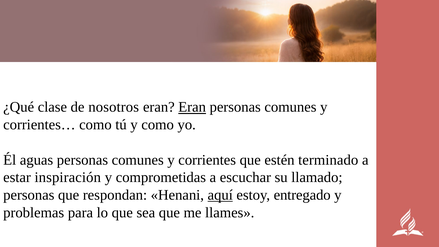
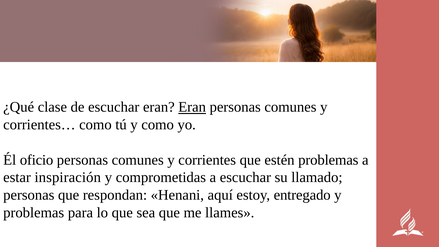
de nosotros: nosotros -> escuchar
aguas: aguas -> oficio
estén terminado: terminado -> problemas
aquí underline: present -> none
